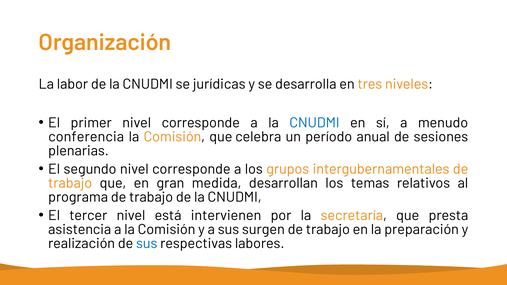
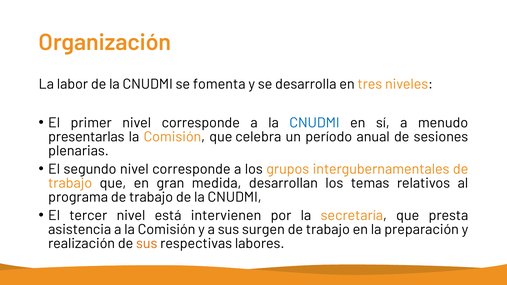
jurídicas: jurídicas -> fomenta
conferencia: conferencia -> presentarlas
sus at (147, 243) colour: blue -> orange
